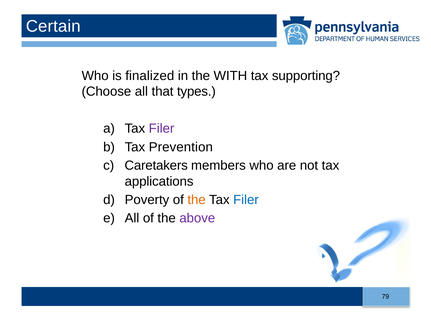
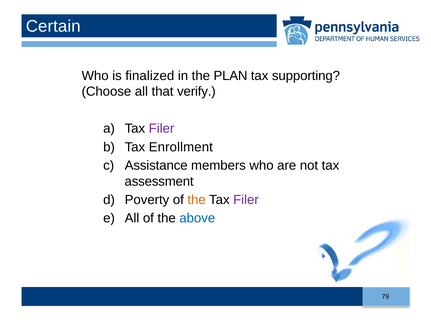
WITH: WITH -> PLAN
types: types -> verify
Prevention: Prevention -> Enrollment
Caretakers: Caretakers -> Assistance
applications: applications -> assessment
Filer at (246, 199) colour: blue -> purple
above colour: purple -> blue
